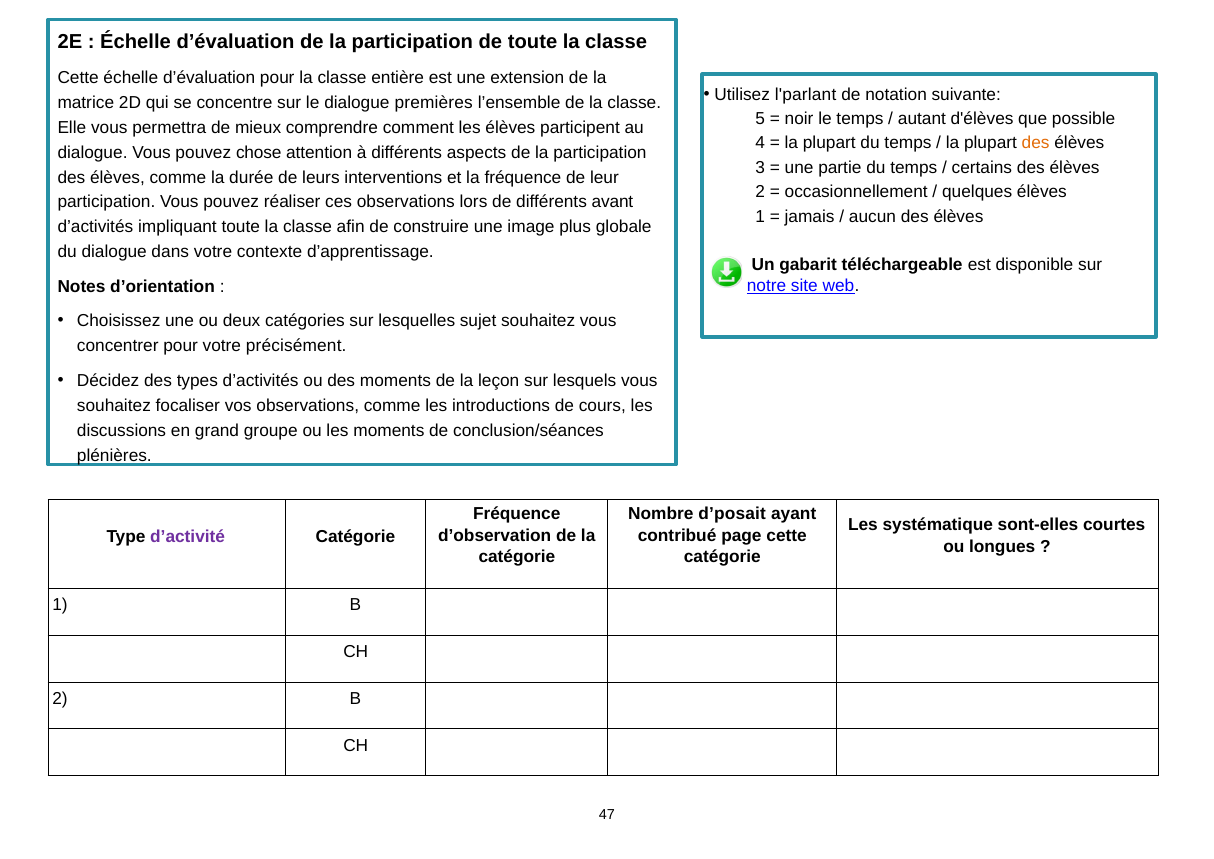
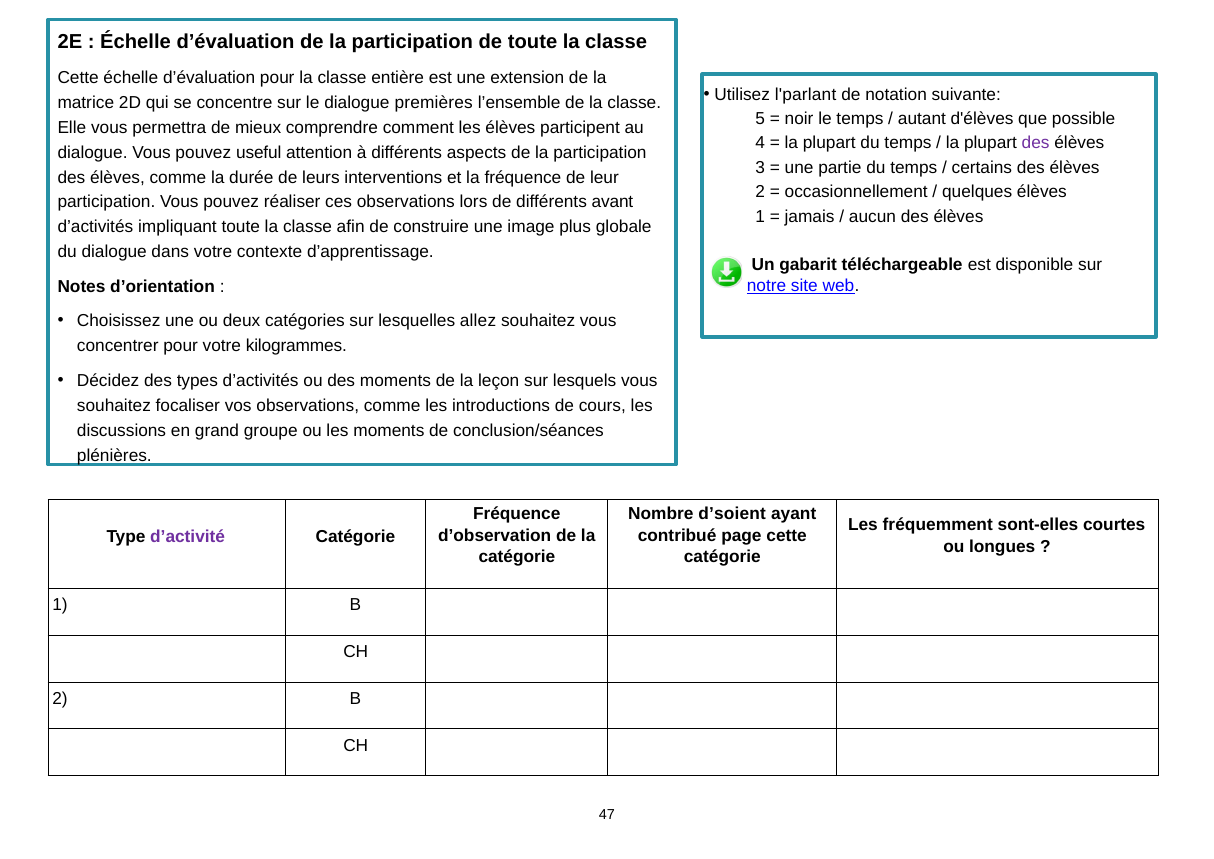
des at (1036, 143) colour: orange -> purple
chose: chose -> useful
sujet: sujet -> allez
précisément: précisément -> kilogrammes
d’posait: d’posait -> d’soient
systématique: systématique -> fréquemment
